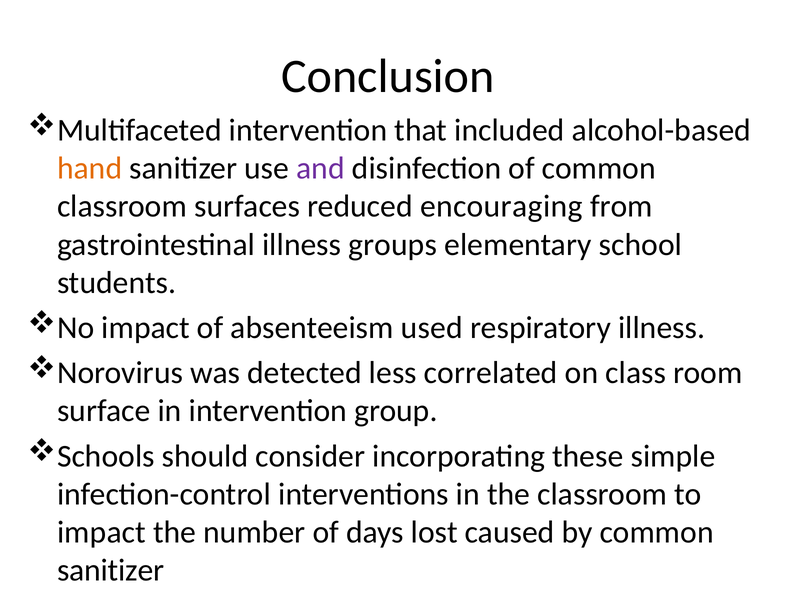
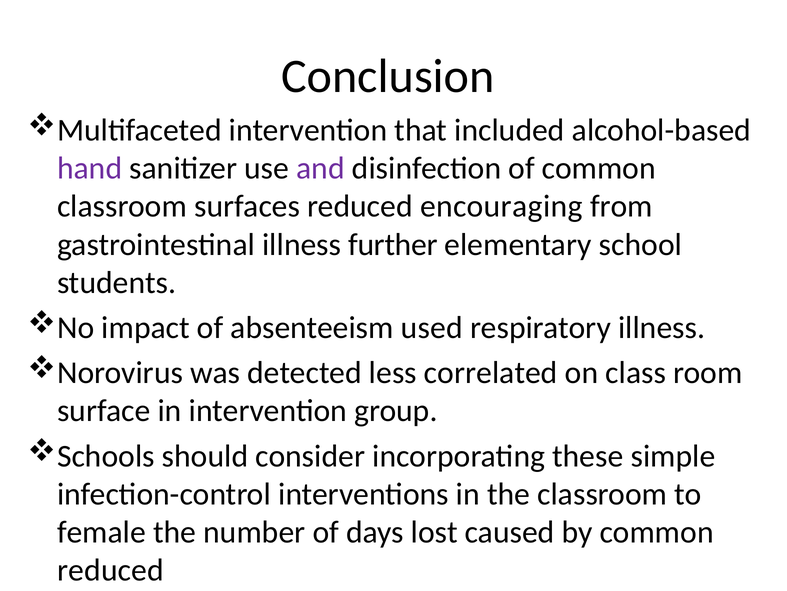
hand colour: orange -> purple
groups: groups -> further
impact at (101, 532): impact -> female
sanitizer at (111, 570): sanitizer -> reduced
